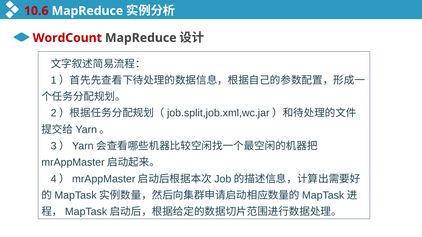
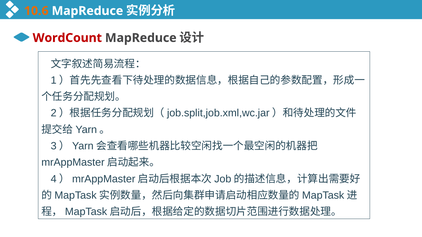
10.6 colour: red -> orange
